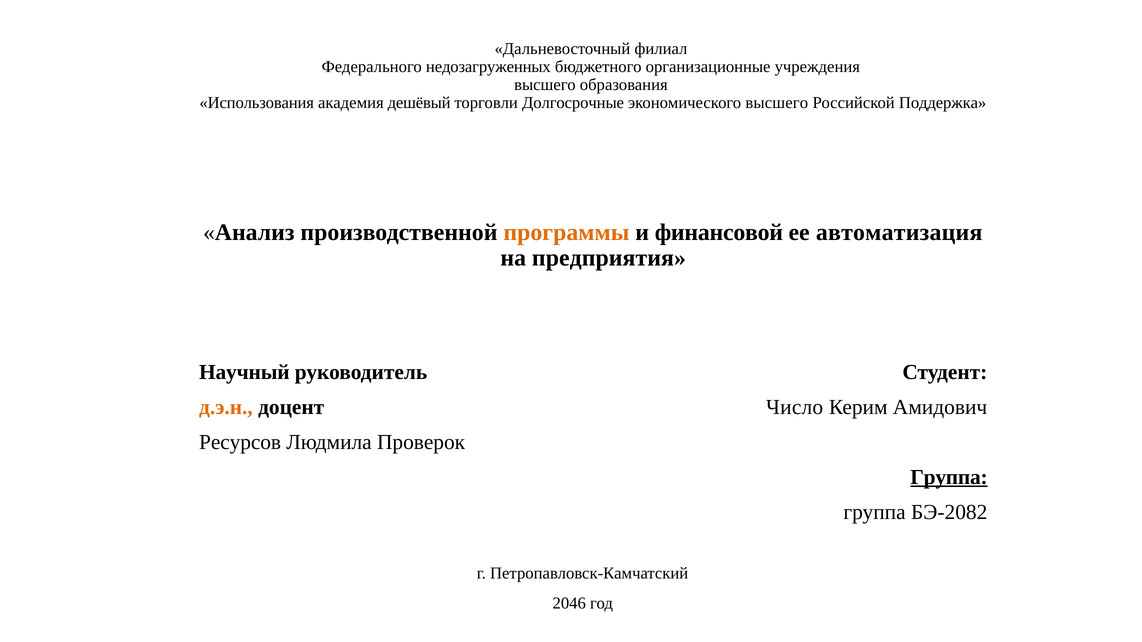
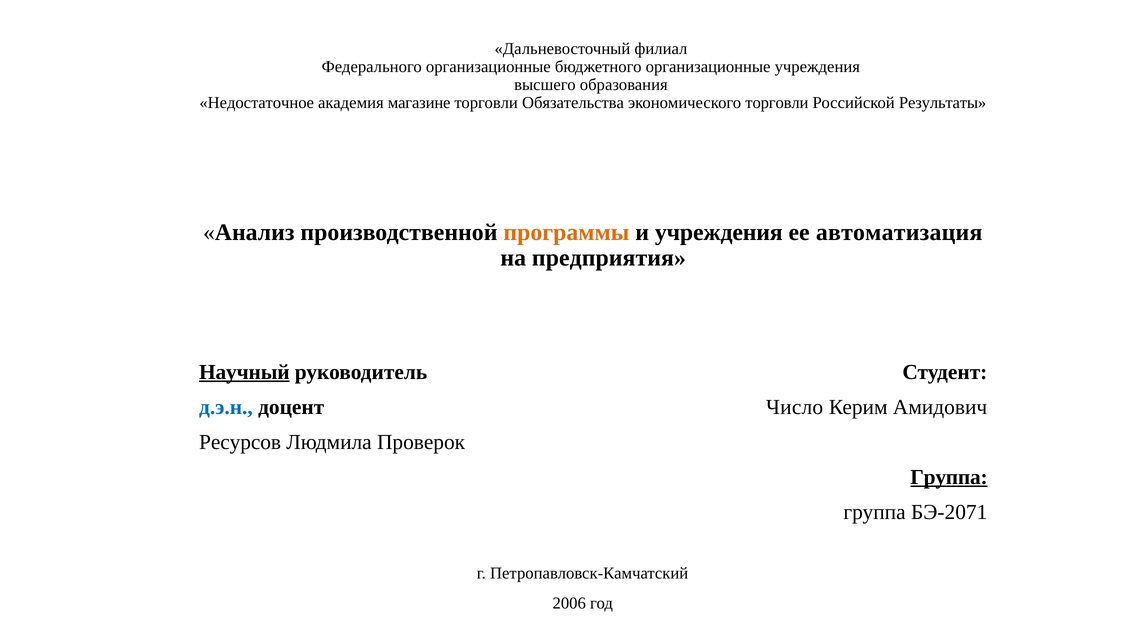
Федерального недозагруженных: недозагруженных -> организационные
Использования: Использования -> Недостаточное
дешёвый: дешёвый -> магазине
Долгосрочные: Долгосрочные -> Обязательства
экономического высшего: высшего -> торговли
Поддержка: Поддержка -> Результаты
и финансовой: финансовой -> учреждения
Научный underline: none -> present
д.э.н colour: orange -> blue
БЭ-2082: БЭ-2082 -> БЭ-2071
2046: 2046 -> 2006
